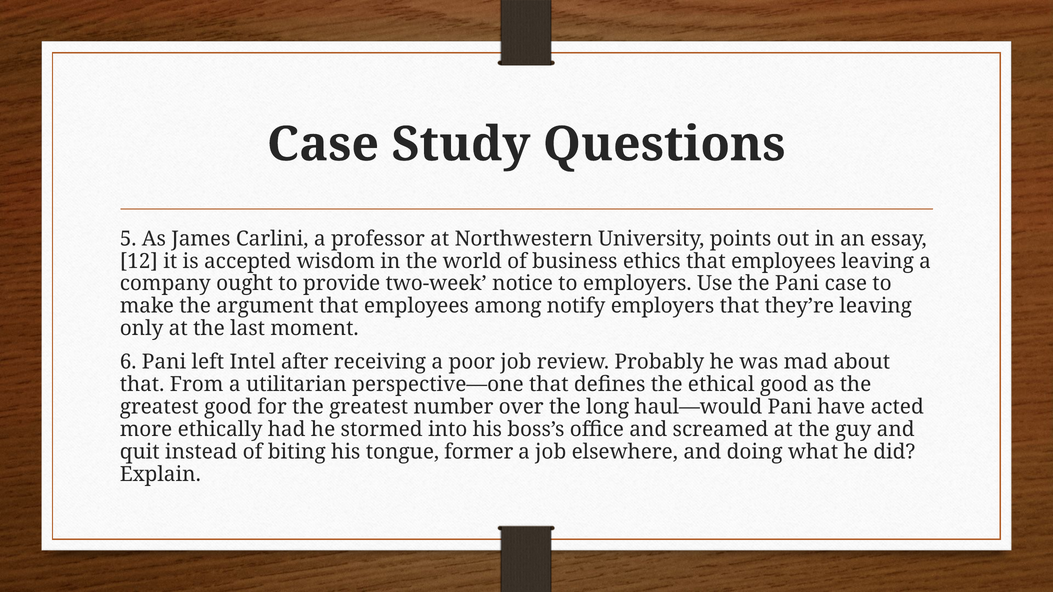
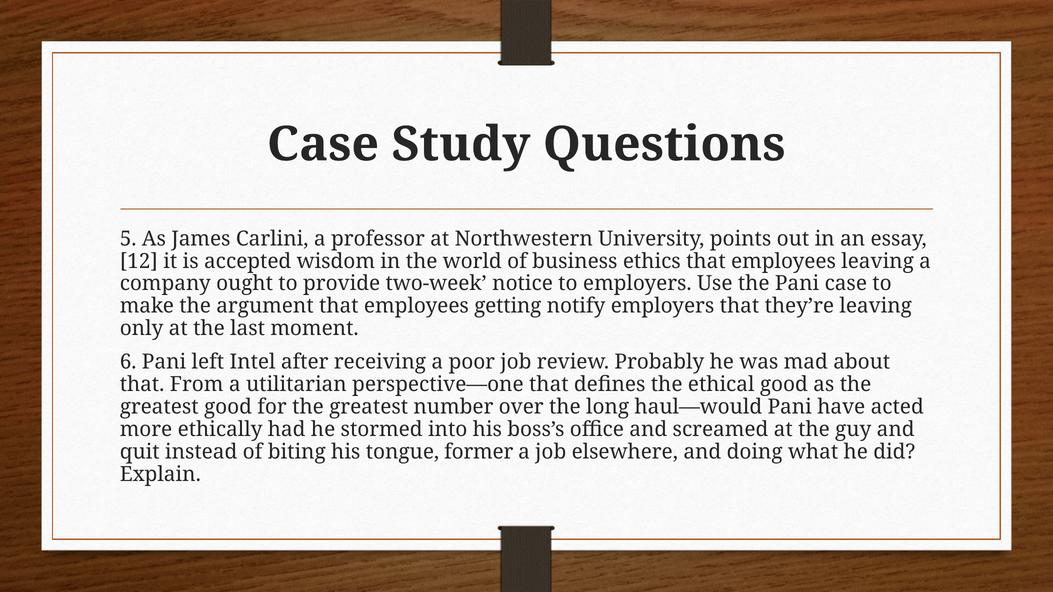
among: among -> getting
